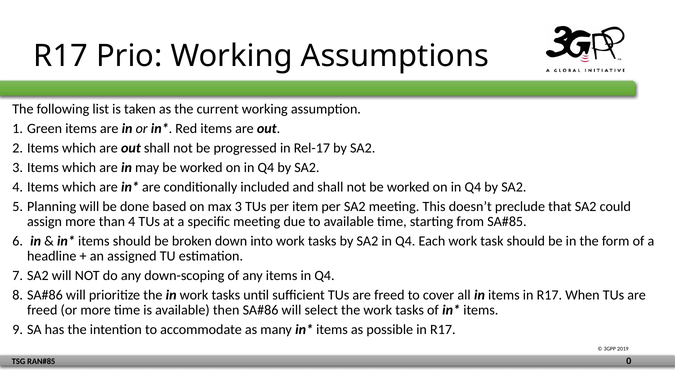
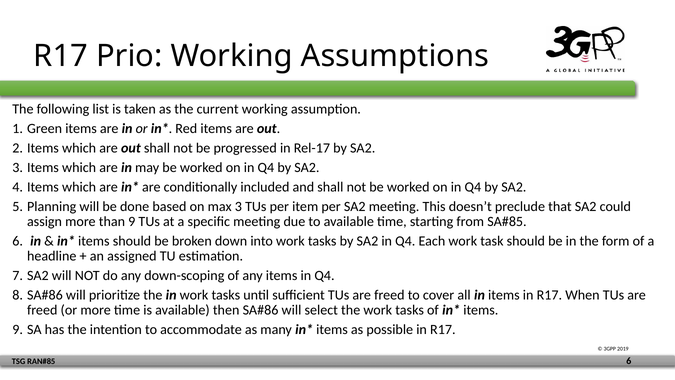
than 4: 4 -> 9
0 at (629, 361): 0 -> 6
